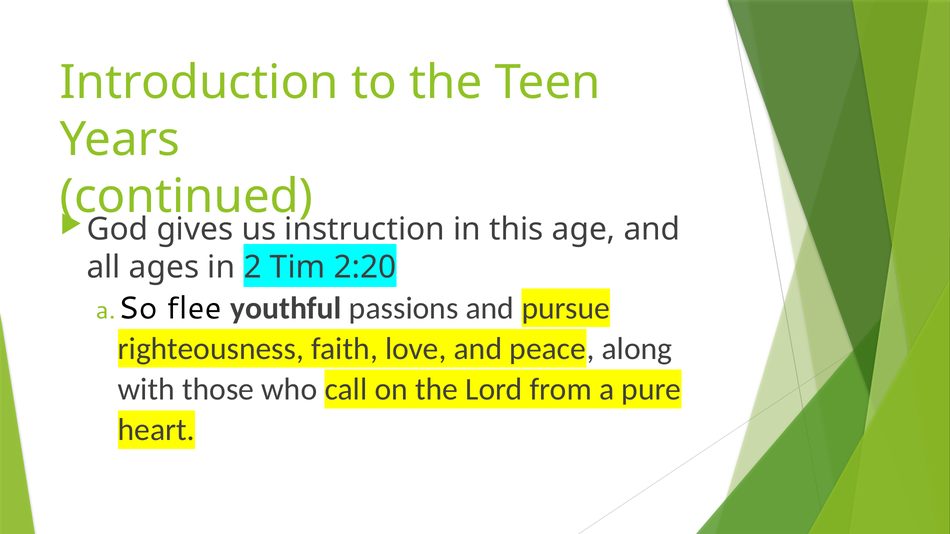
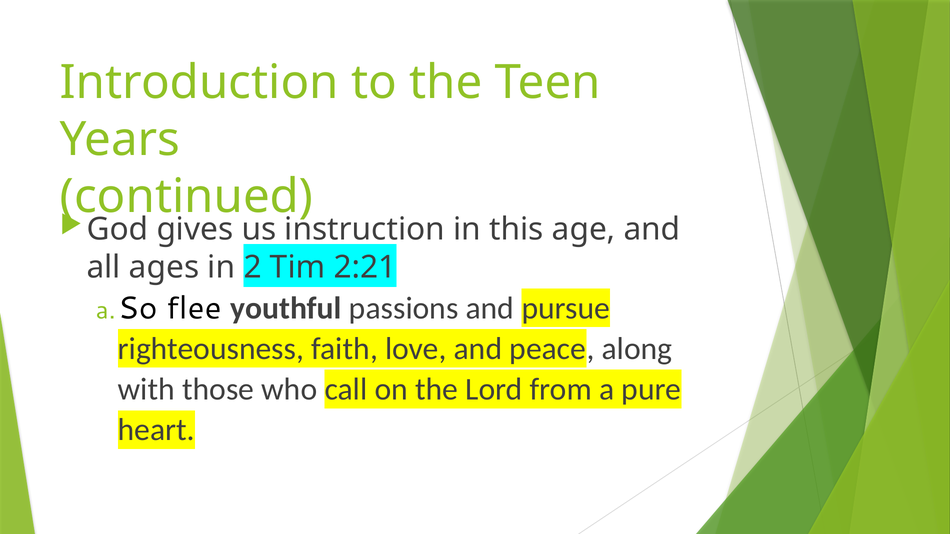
2:20: 2:20 -> 2:21
